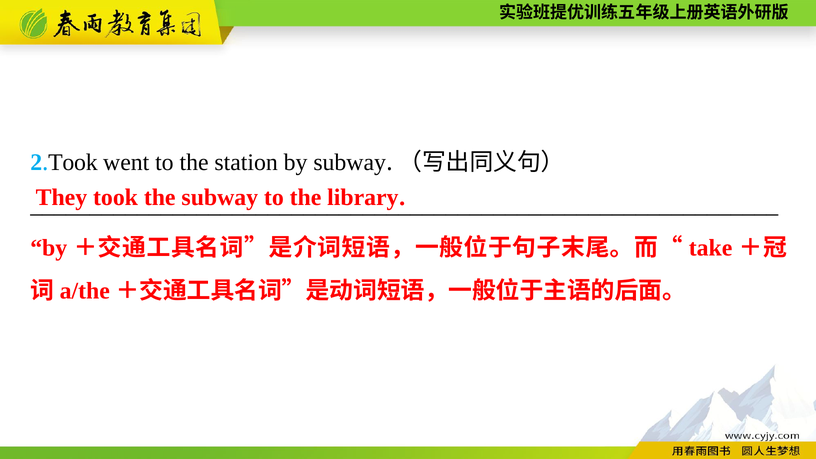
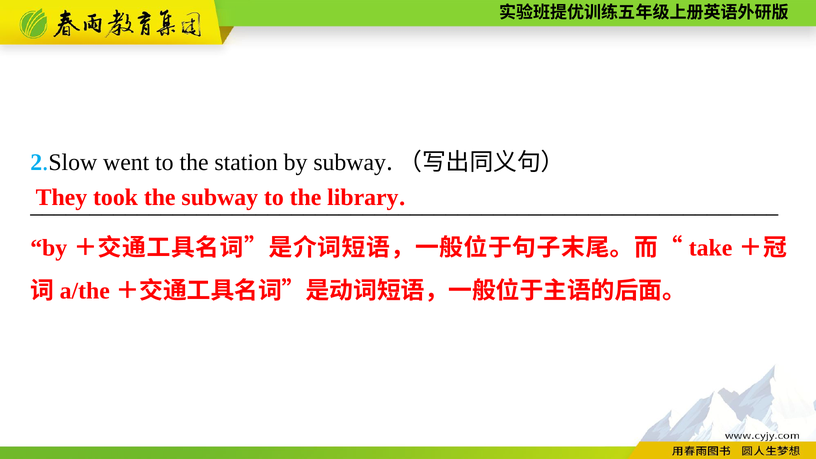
Took at (73, 162): Took -> Slow
